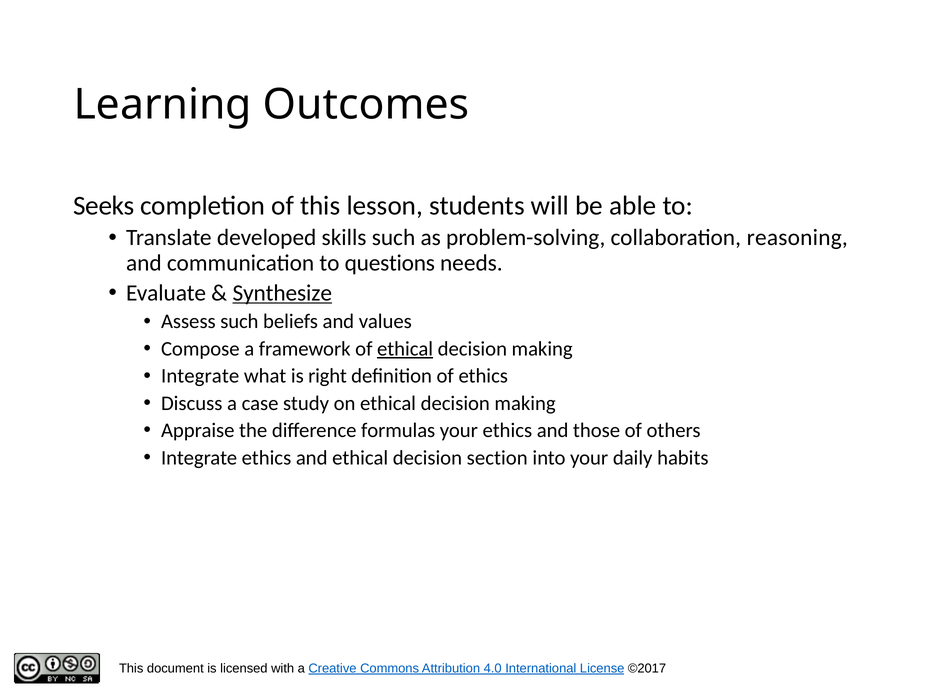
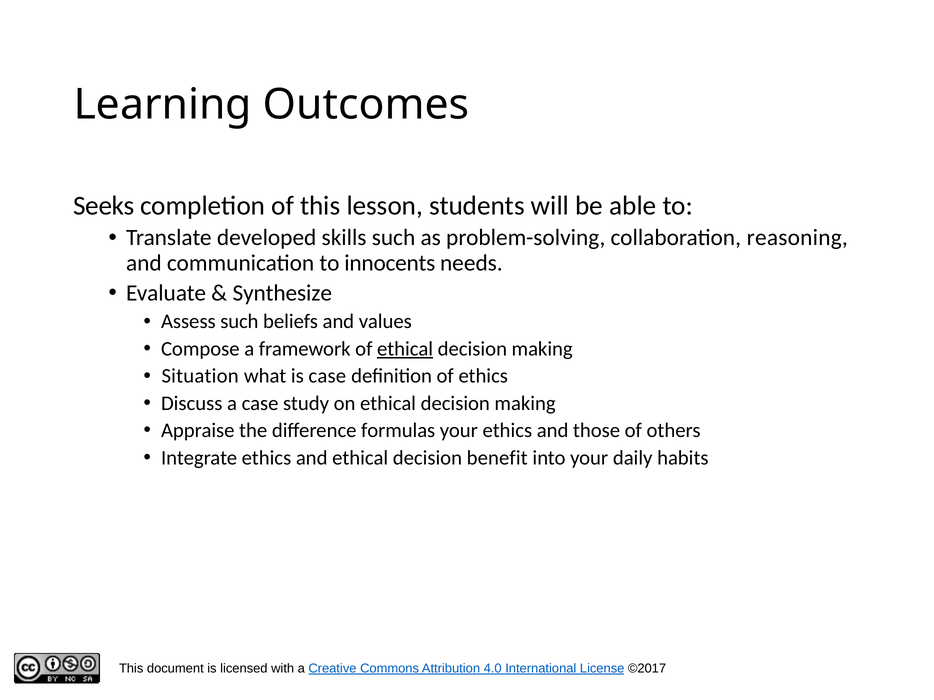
questions: questions -> innocents
Synthesize underline: present -> none
Integrate at (200, 376): Integrate -> Situation
is right: right -> case
section: section -> benefit
